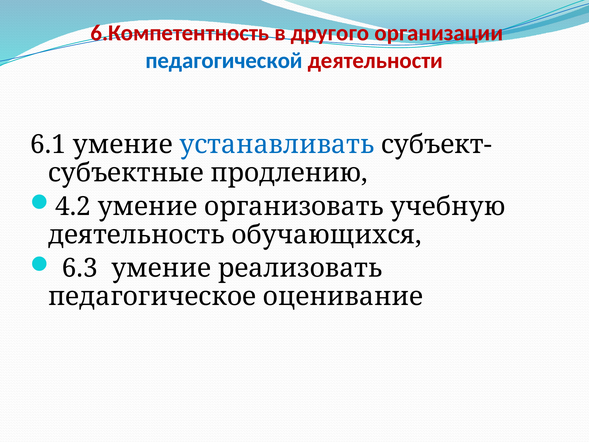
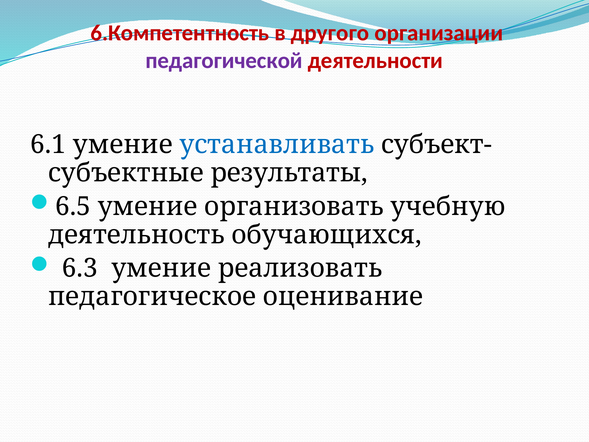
педагогической colour: blue -> purple
продлению: продлению -> результаты
4.2: 4.2 -> 6.5
